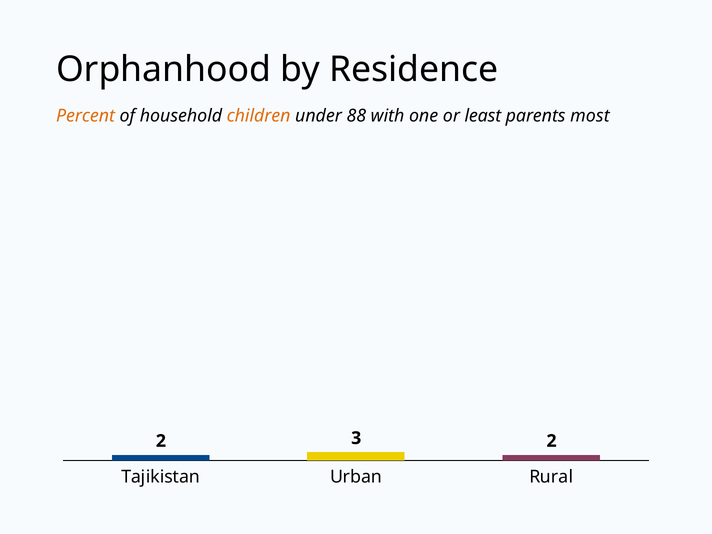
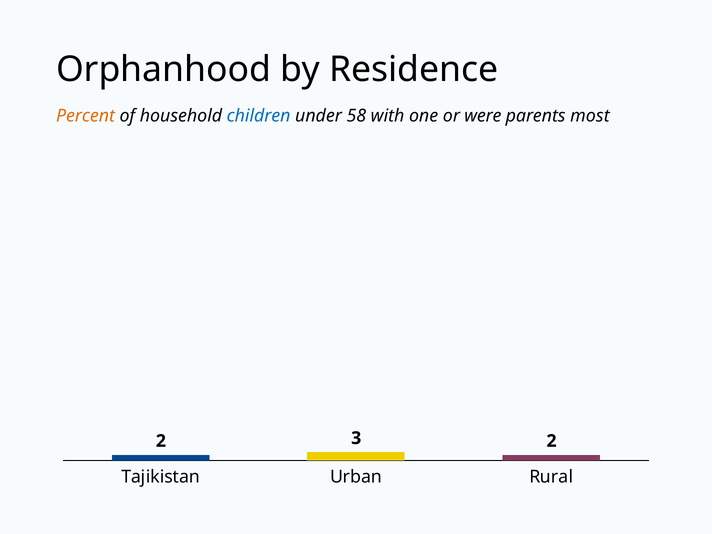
children colour: orange -> blue
88: 88 -> 58
least: least -> were
